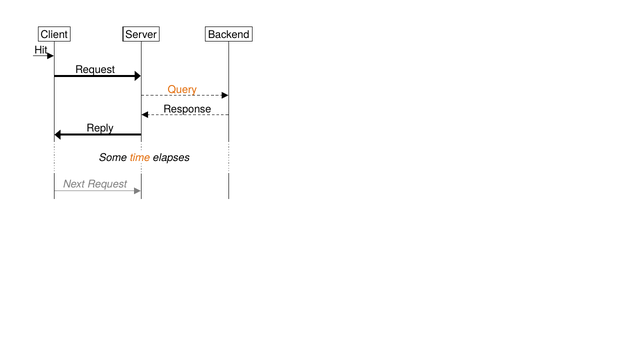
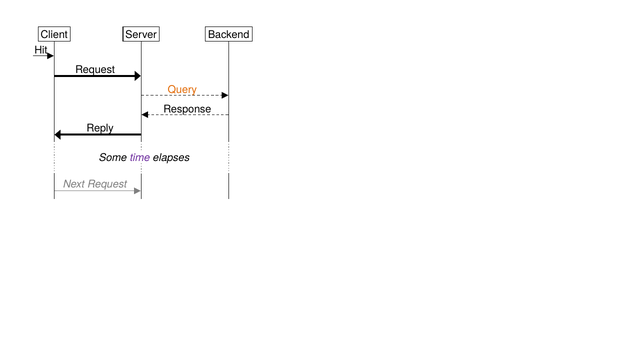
time colour: orange -> purple
